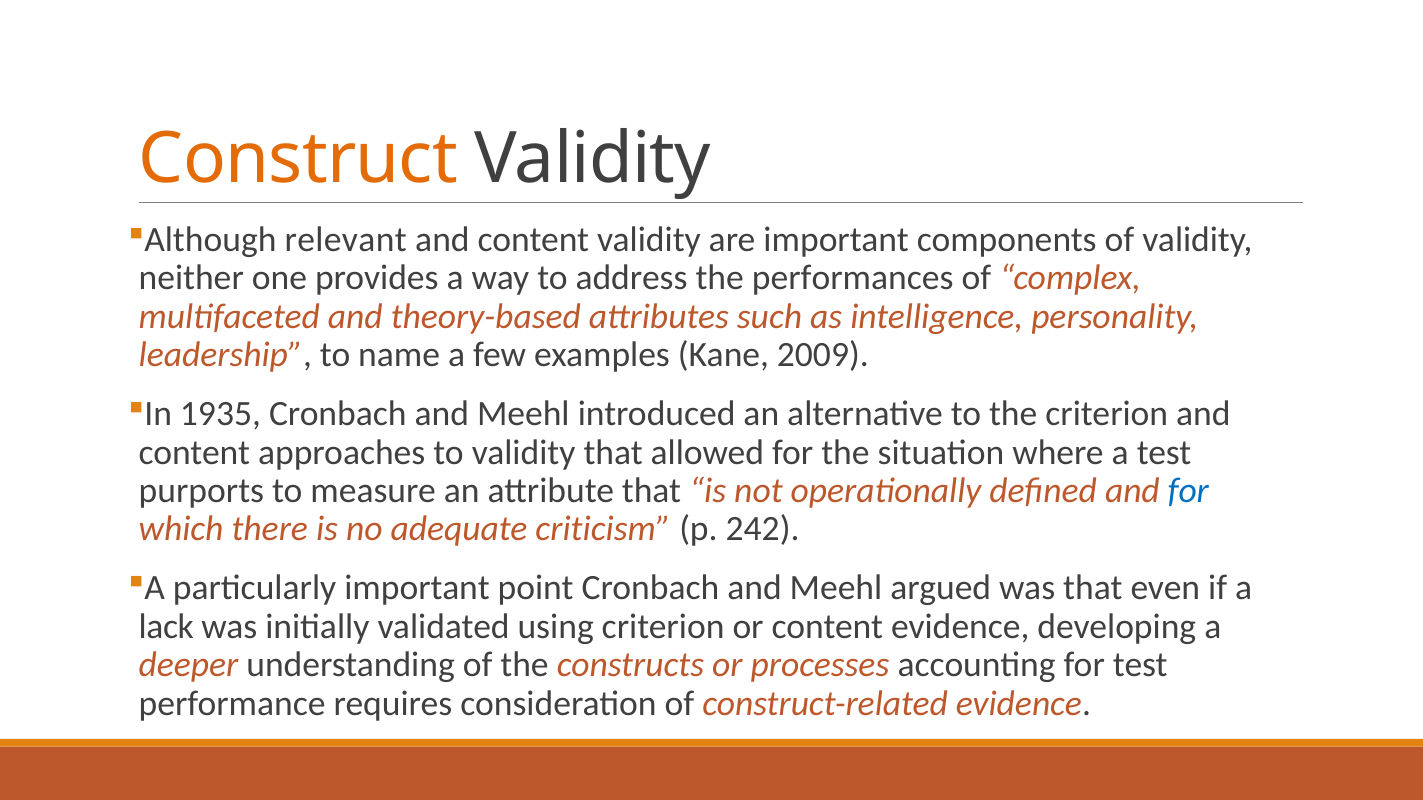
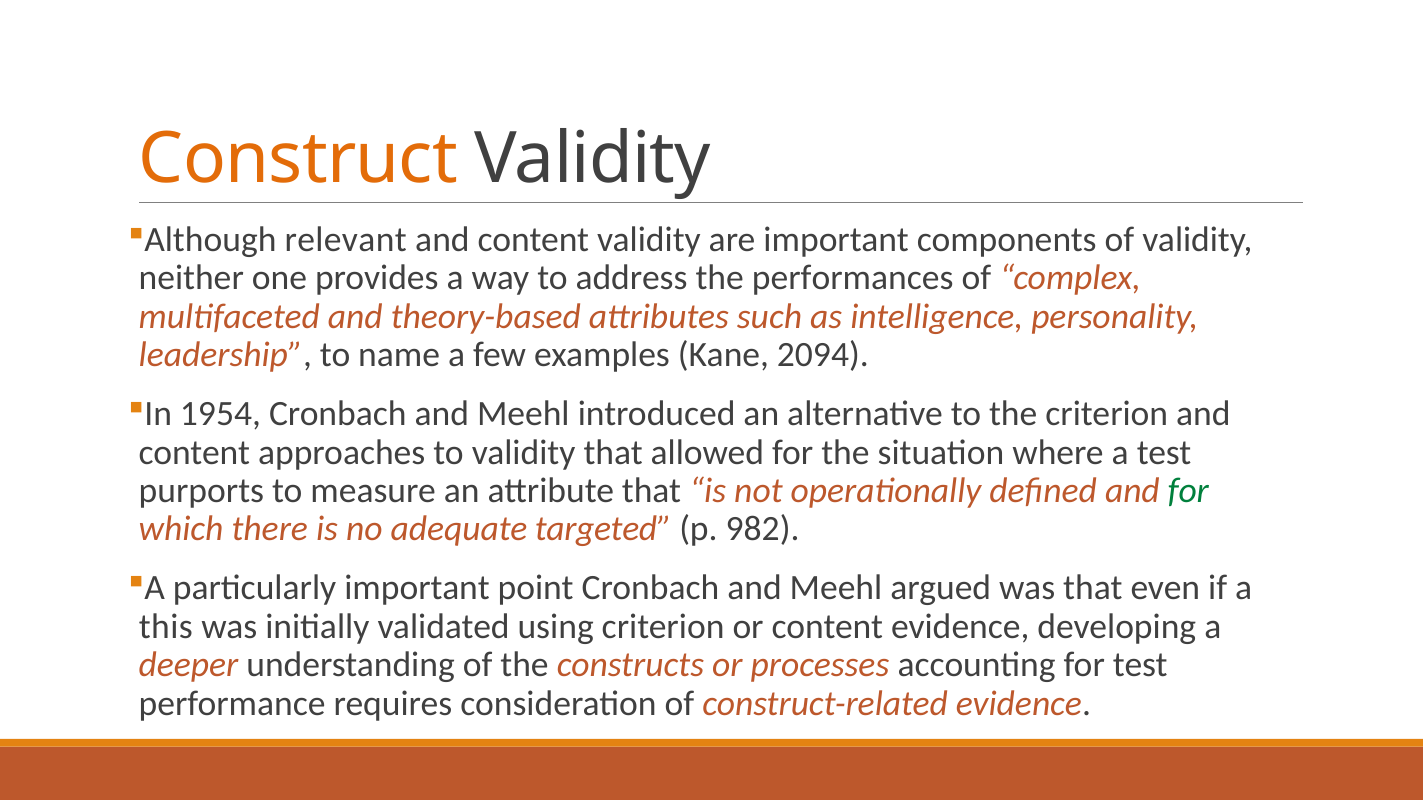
2009: 2009 -> 2094
1935: 1935 -> 1954
for at (1188, 491) colour: blue -> green
criticism: criticism -> targeted
242: 242 -> 982
lack: lack -> this
